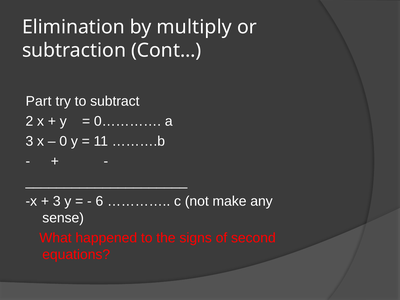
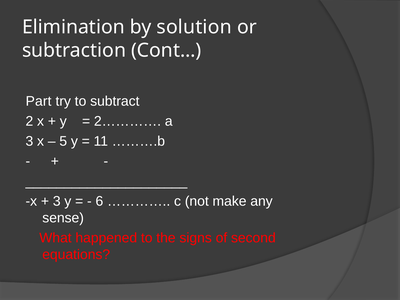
multiply: multiply -> solution
0…………: 0………… -> 2…………
0: 0 -> 5
